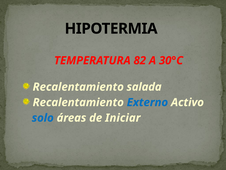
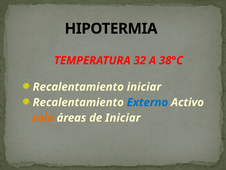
82: 82 -> 32
30°C: 30°C -> 38°C
Recalentamiento salada: salada -> iniciar
solo colour: blue -> orange
